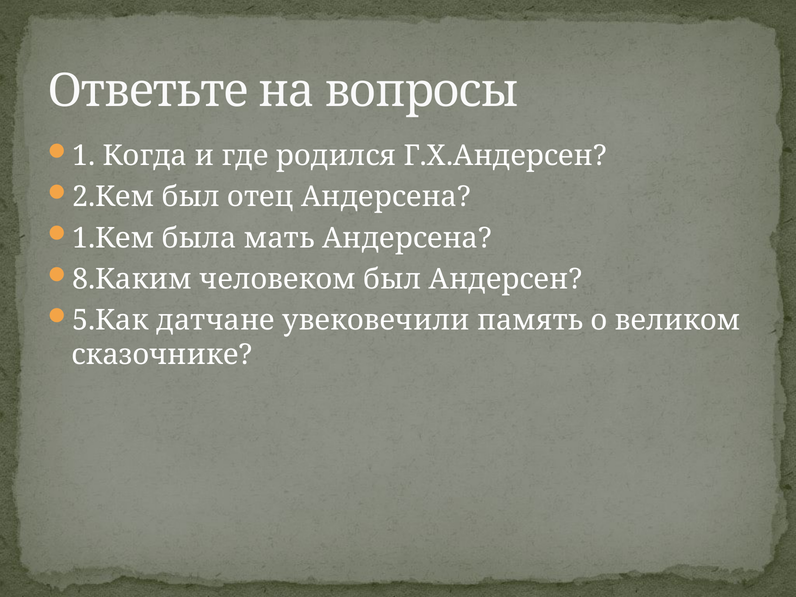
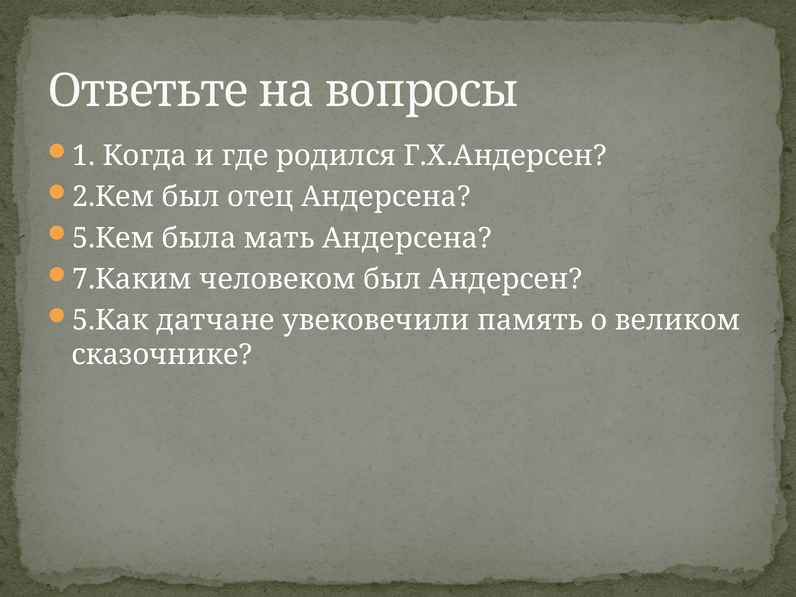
1.Кем: 1.Кем -> 5.Кем
8.Каким: 8.Каким -> 7.Каким
